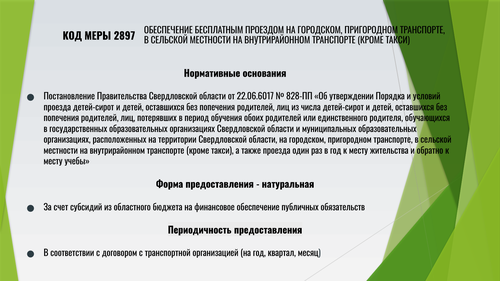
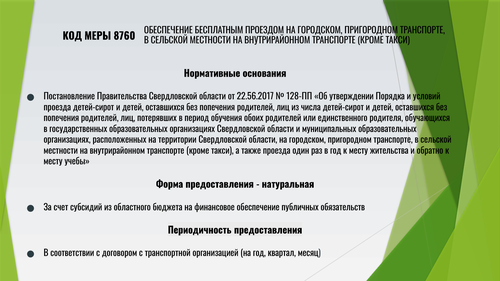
2897: 2897 -> 8760
22.06.6017: 22.06.6017 -> 22.56.2017
828-ПП: 828-ПП -> 128-ПП
